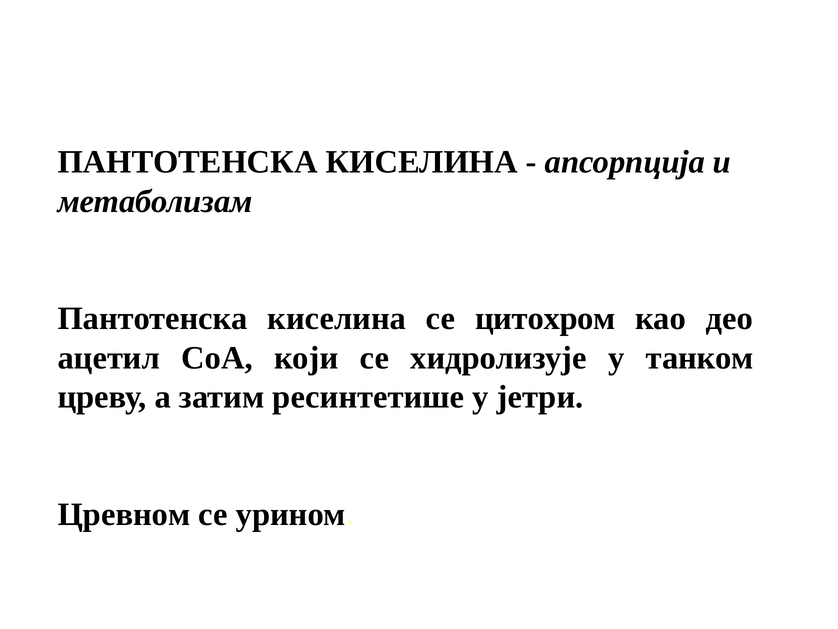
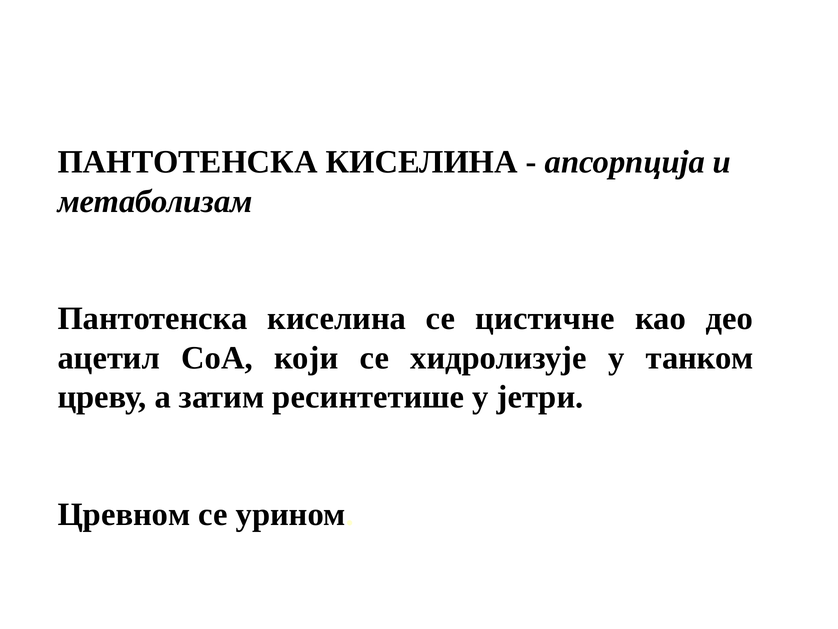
цитохром: цитохром -> цистичне
